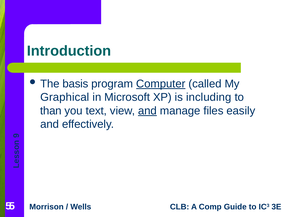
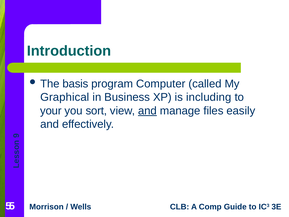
Computer underline: present -> none
Microsoft: Microsoft -> Business
than: than -> your
text: text -> sort
